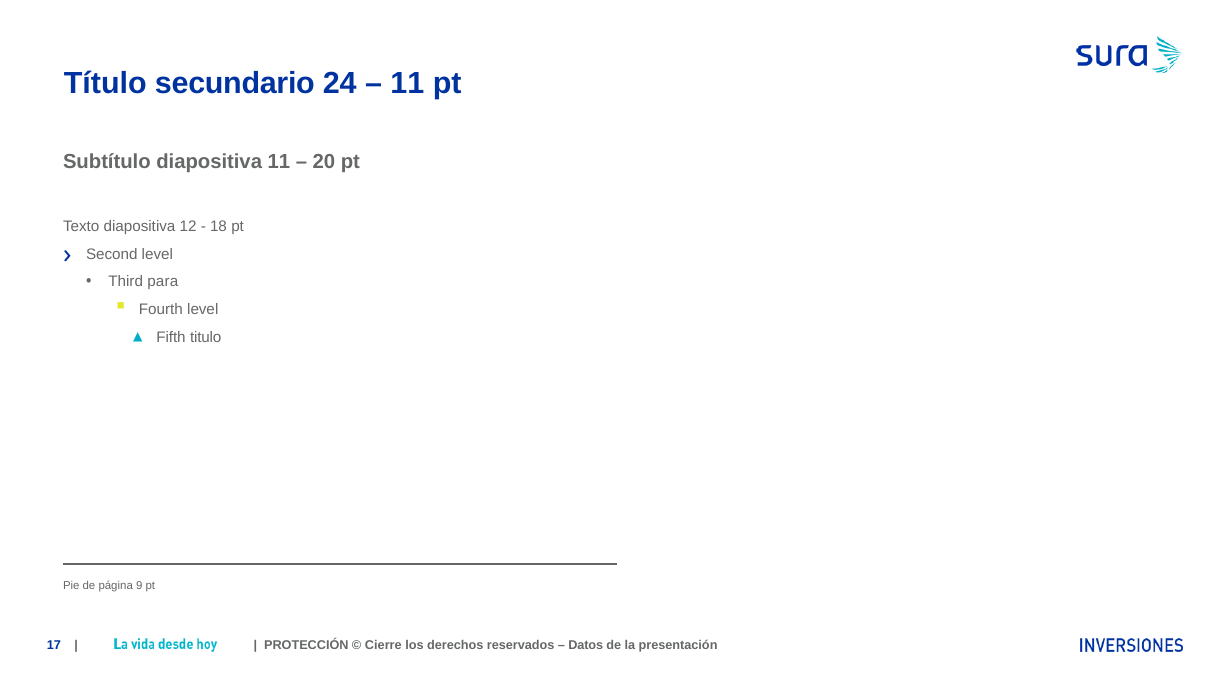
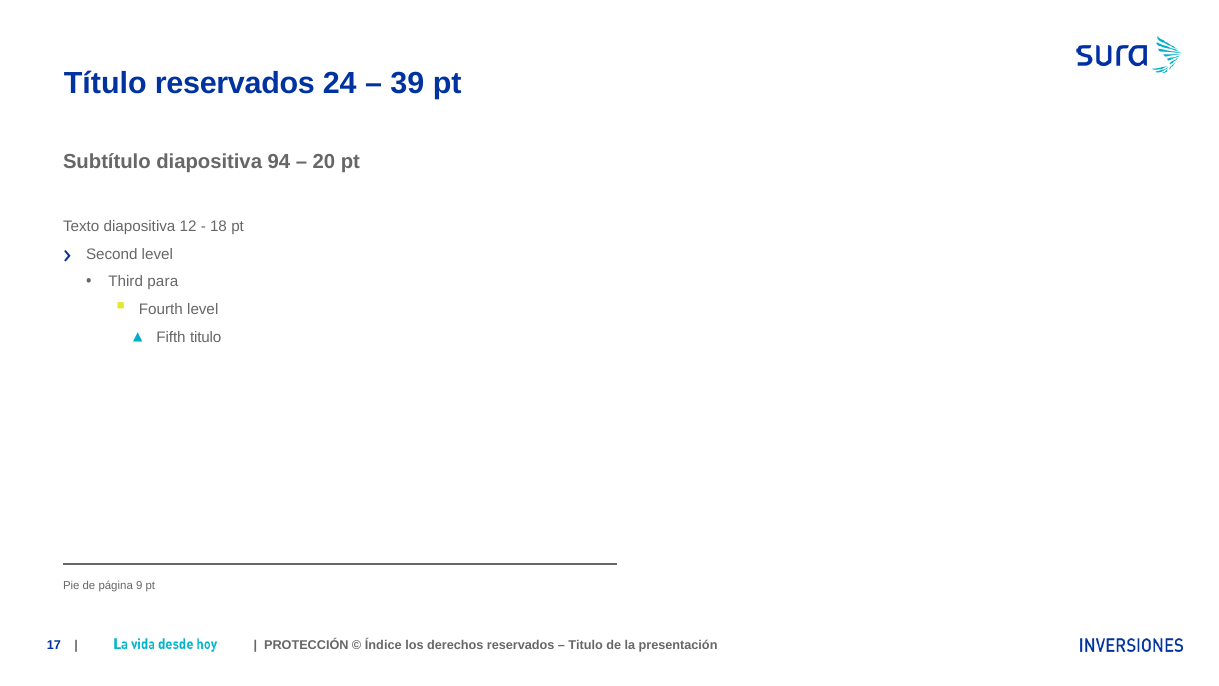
Título secundario: secundario -> reservados
11 at (407, 83): 11 -> 39
diapositiva 11: 11 -> 94
Cierre: Cierre -> Índice
Datos at (586, 645): Datos -> Titulo
